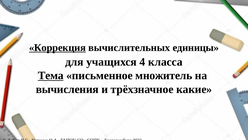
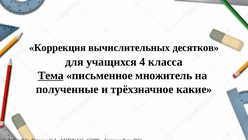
Коррекция underline: present -> none
единицы: единицы -> десятков
вычисления: вычисления -> полученные
